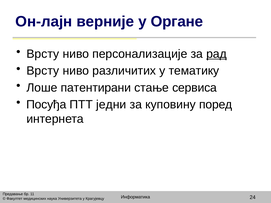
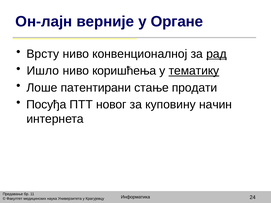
персонализације: персонализације -> конвенционалној
Врсту at (43, 71): Врсту -> Ишло
различитих: различитих -> коришћења
тематику underline: none -> present
сервиса: сервиса -> продати
једни: једни -> новог
поред: поред -> начин
